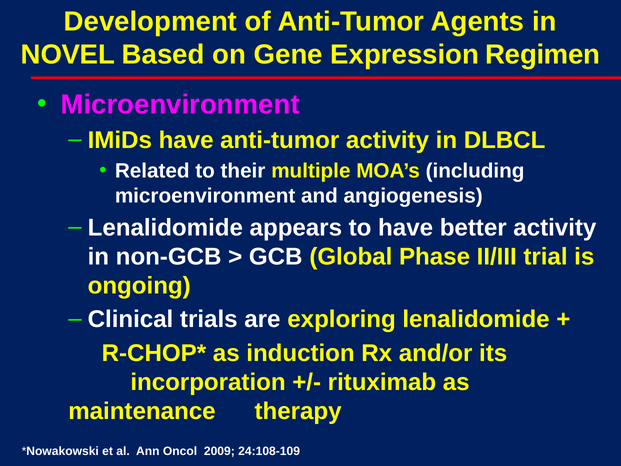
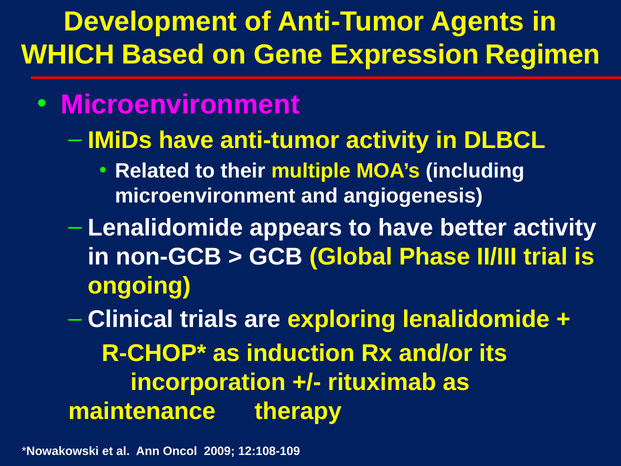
NOVEL: NOVEL -> WHICH
24:108-109: 24:108-109 -> 12:108-109
